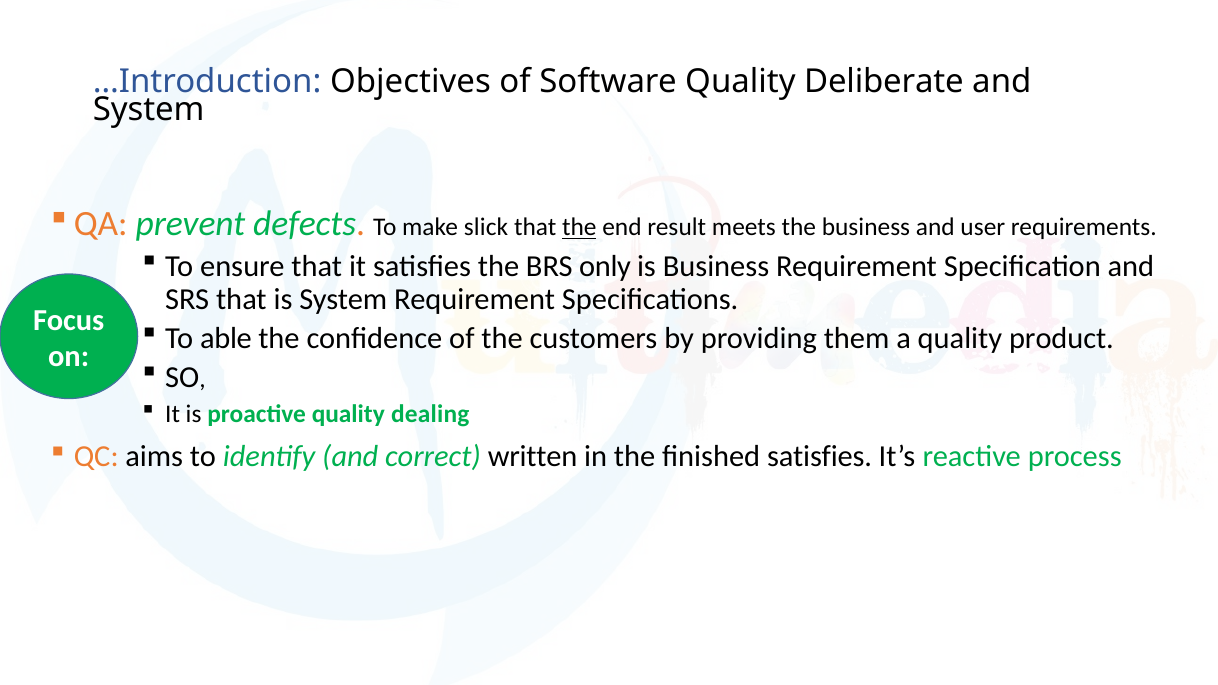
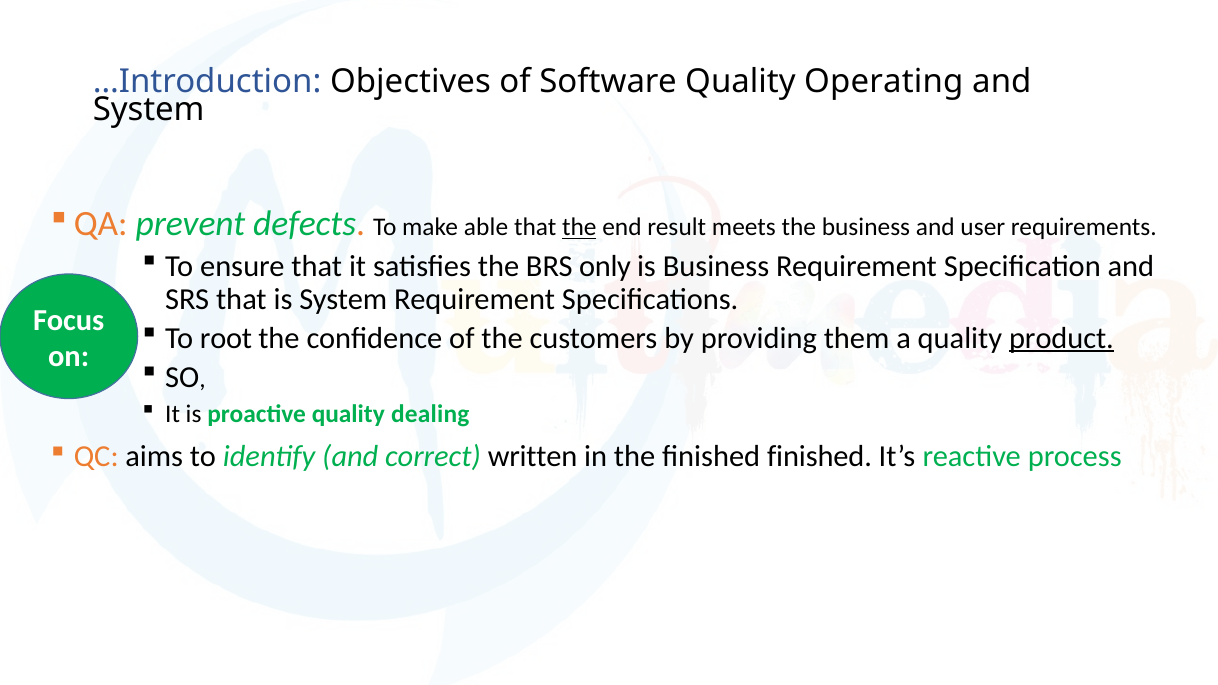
Deliberate: Deliberate -> Operating
slick: slick -> able
able: able -> root
product underline: none -> present
finished satisfies: satisfies -> finished
